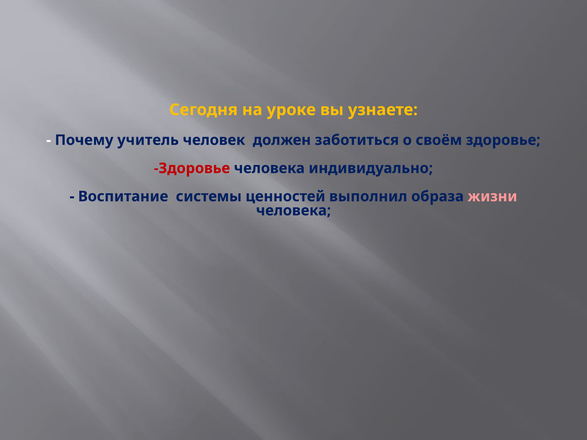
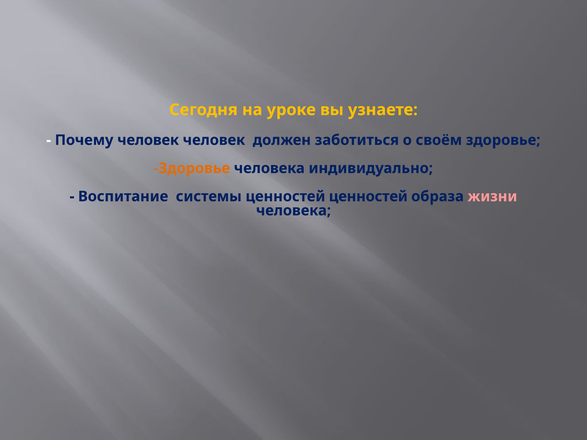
Почему учитель: учитель -> человек
Здоровье at (192, 168) colour: red -> orange
ценностей выполнил: выполнил -> ценностей
